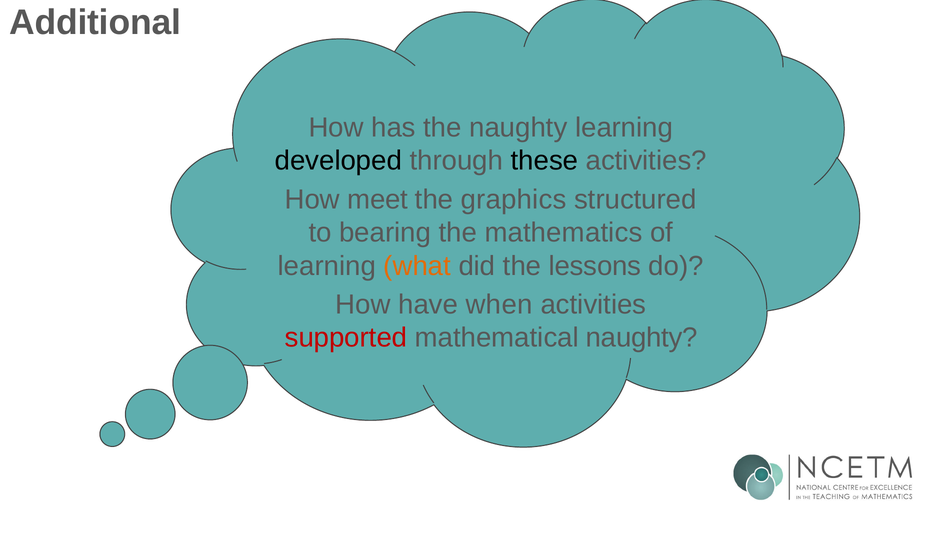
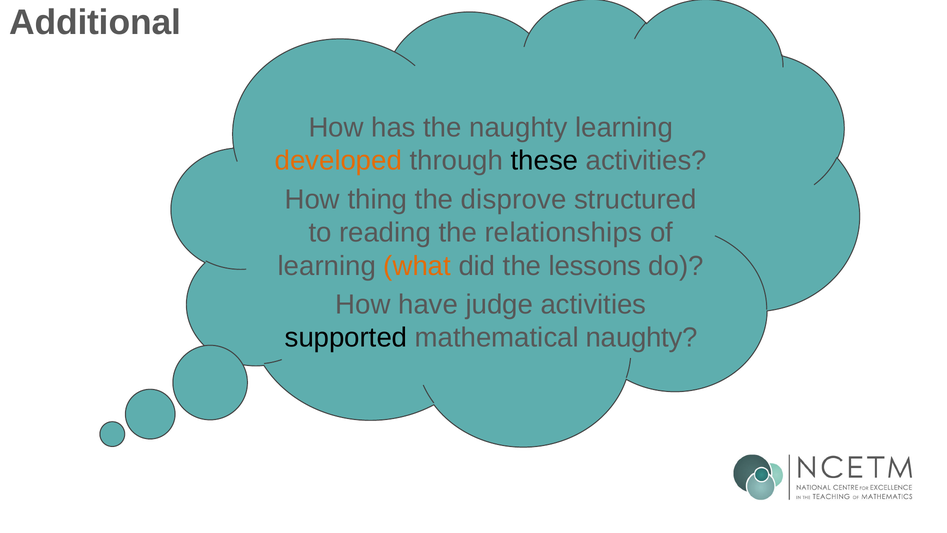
developed colour: black -> orange
meet: meet -> thing
graphics: graphics -> disprove
bearing: bearing -> reading
mathematics: mathematics -> relationships
when: when -> judge
supported colour: red -> black
